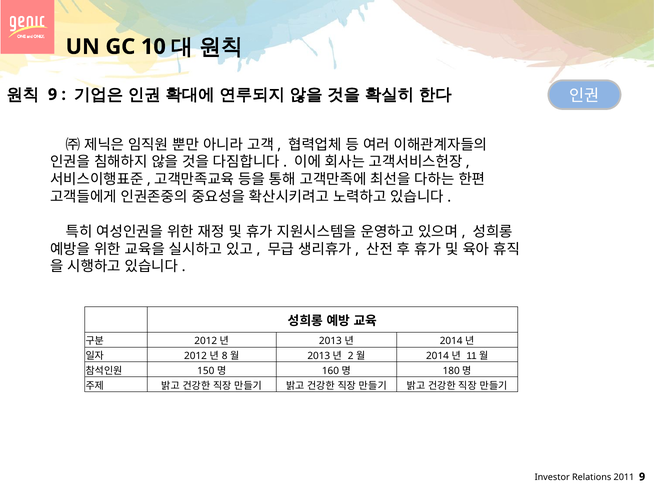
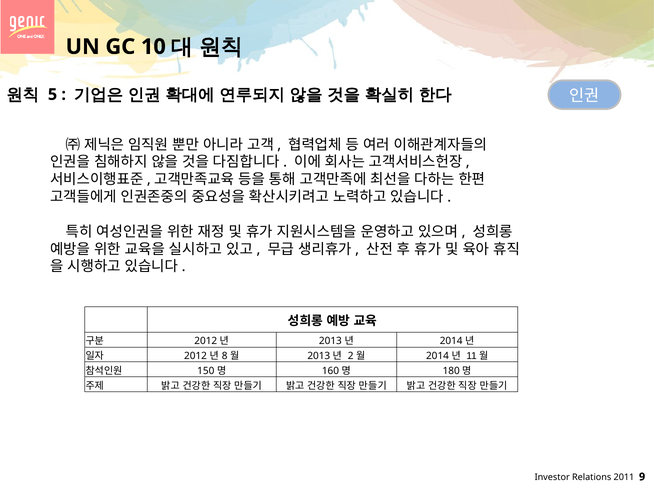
9 at (53, 95): 9 -> 5
